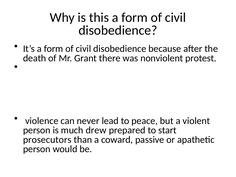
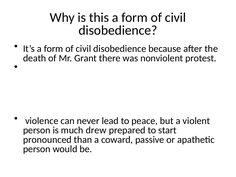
prosecutors: prosecutors -> pronounced
